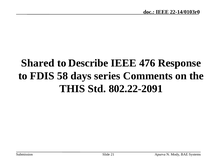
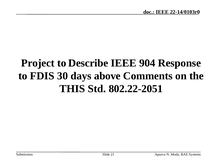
Shared: Shared -> Project
476: 476 -> 904
58: 58 -> 30
series: series -> above
802.22-2091: 802.22-2091 -> 802.22-2051
